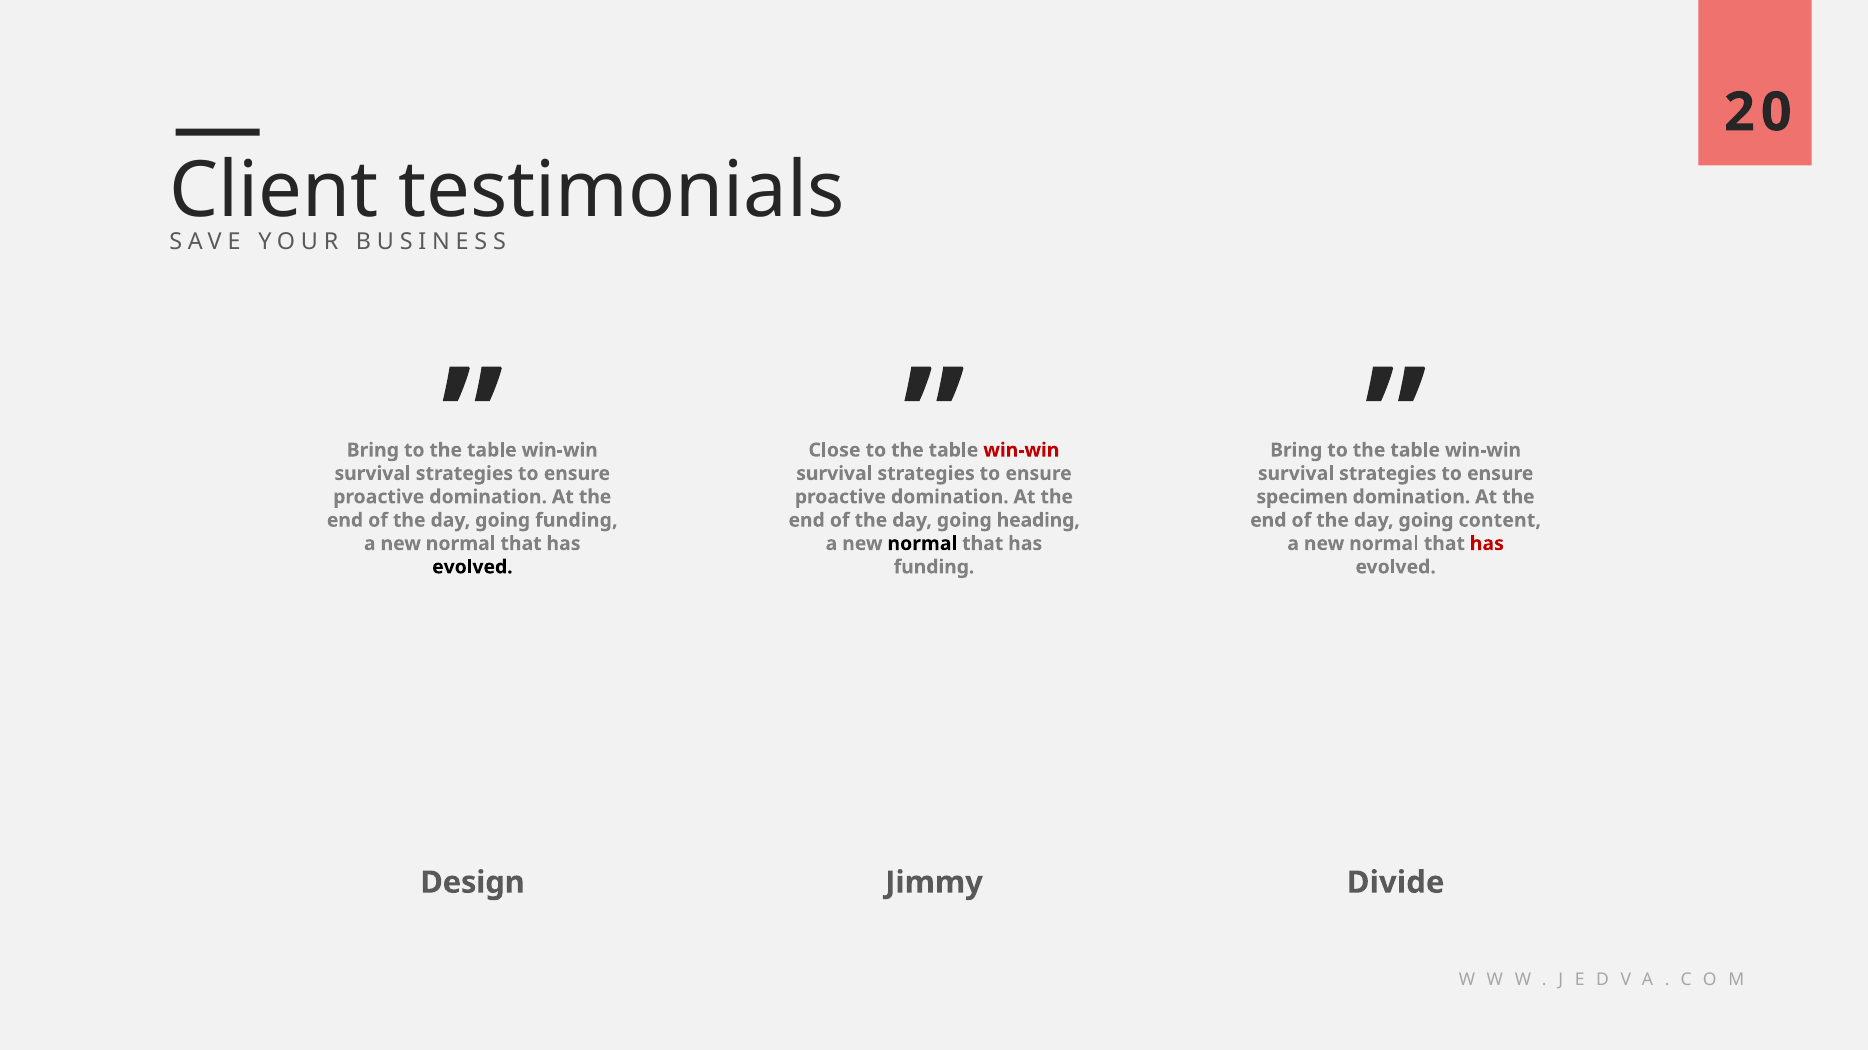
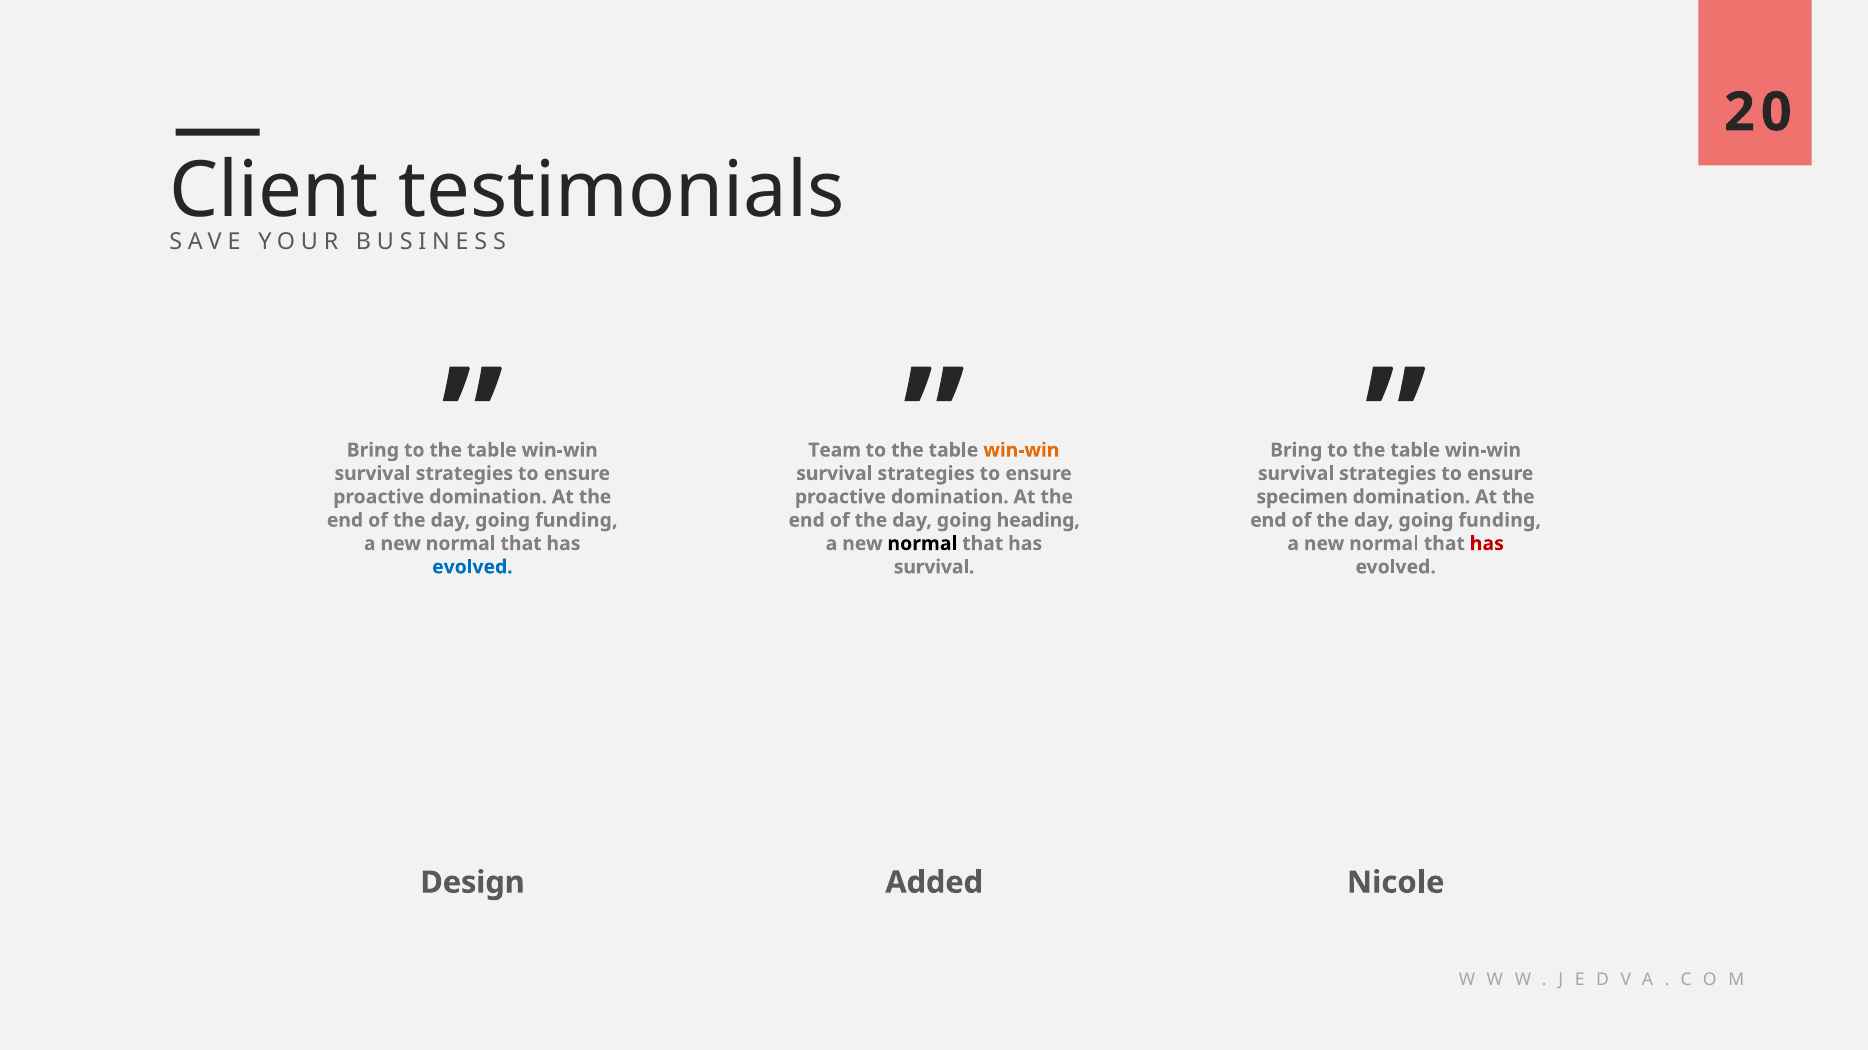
Close: Close -> Team
win-win at (1021, 450) colour: red -> orange
content at (1500, 521): content -> funding
evolved at (472, 567) colour: black -> blue
funding at (934, 567): funding -> survival
Jimmy: Jimmy -> Added
Divide: Divide -> Nicole
